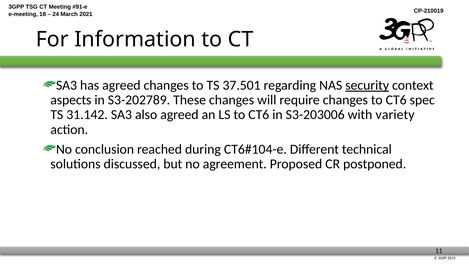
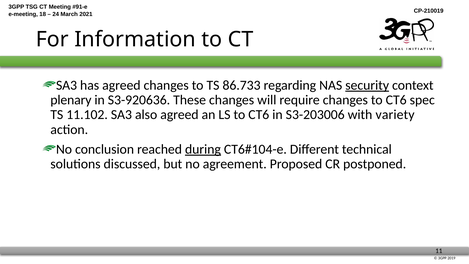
37.501: 37.501 -> 86.733
aspects: aspects -> plenary
S3-202789: S3-202789 -> S3-920636
31.142: 31.142 -> 11.102
during underline: none -> present
